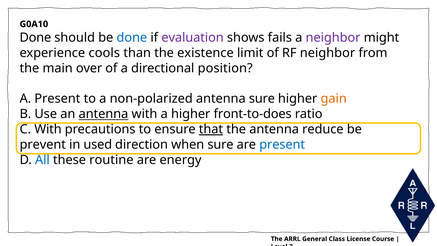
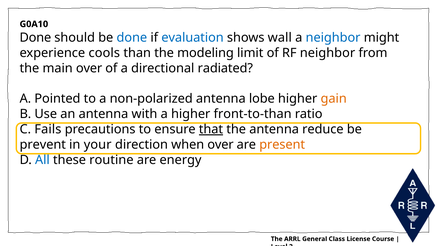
evaluation colour: purple -> blue
fails: fails -> wall
neighbor at (333, 37) colour: purple -> blue
existence: existence -> modeling
position: position -> radiated
A Present: Present -> Pointed
antenna sure: sure -> lobe
antenna at (103, 114) underline: present -> none
front-to-does: front-to-does -> front-to-than
C With: With -> Fails
used: used -> your
when sure: sure -> over
present at (282, 145) colour: blue -> orange
